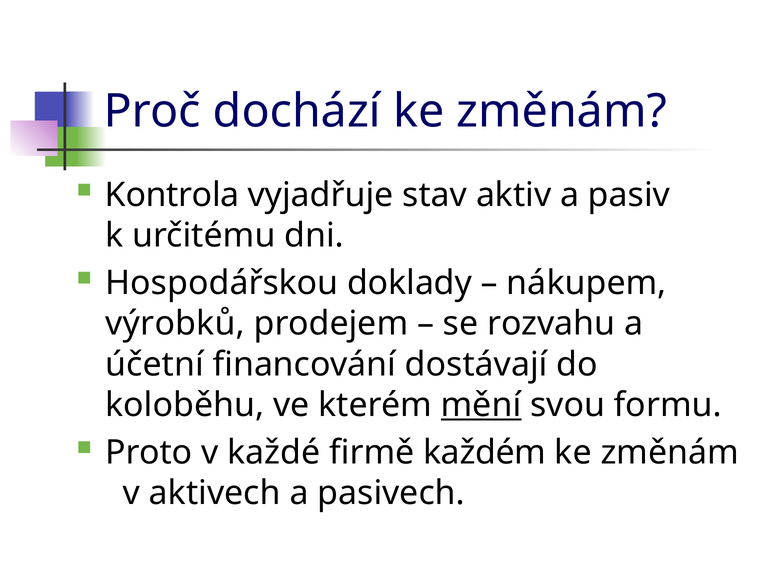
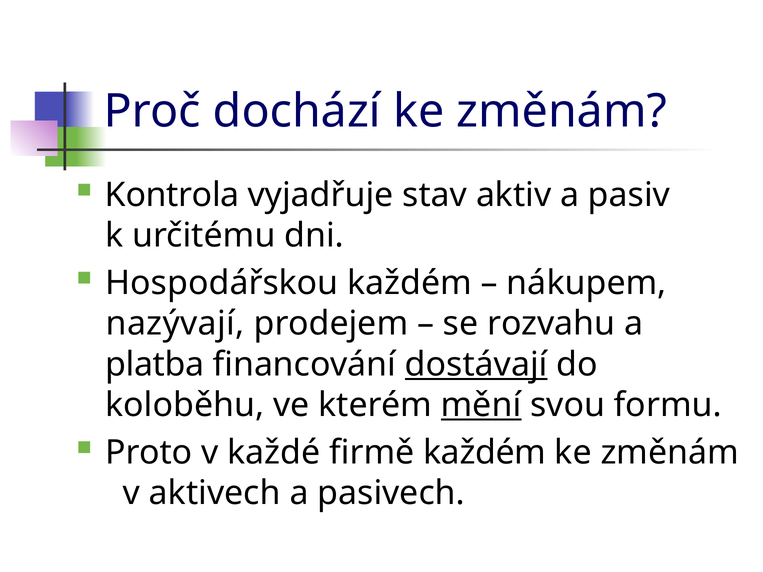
Hospodářskou doklady: doklady -> každém
výrobků: výrobků -> nazývají
účetní: účetní -> platba
dostávají underline: none -> present
